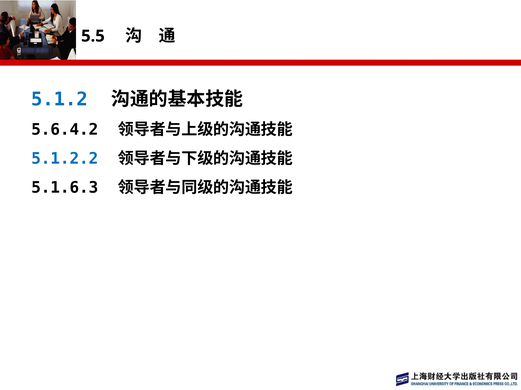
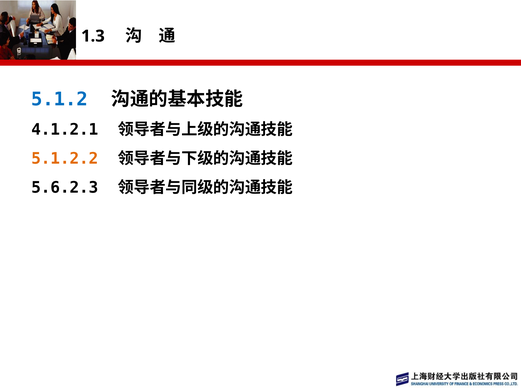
5.5: 5.5 -> 1.3
5.6.4.2: 5.6.4.2 -> 4.1.2.1
5.1.2.2 colour: blue -> orange
5.1.6.3: 5.1.6.3 -> 5.6.2.3
